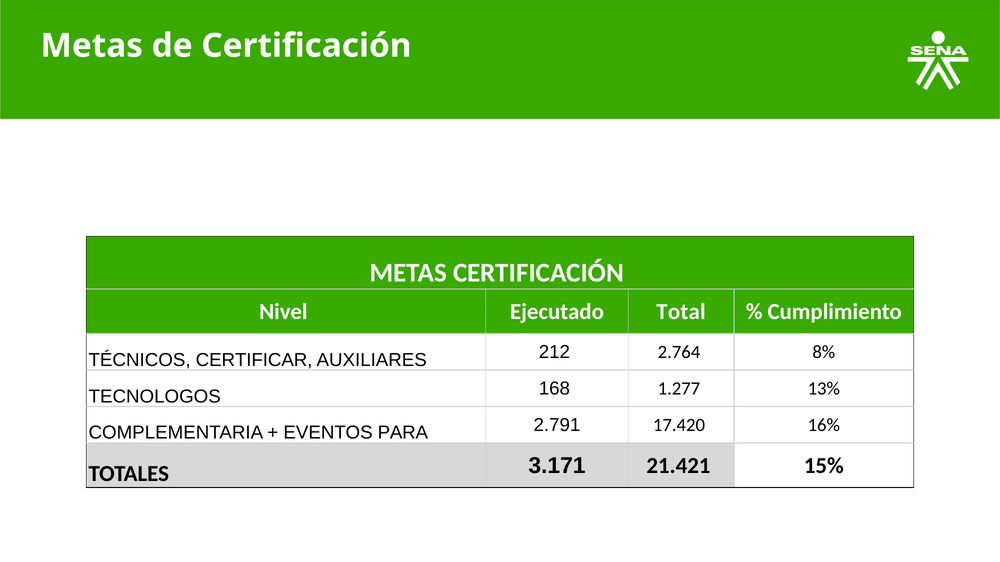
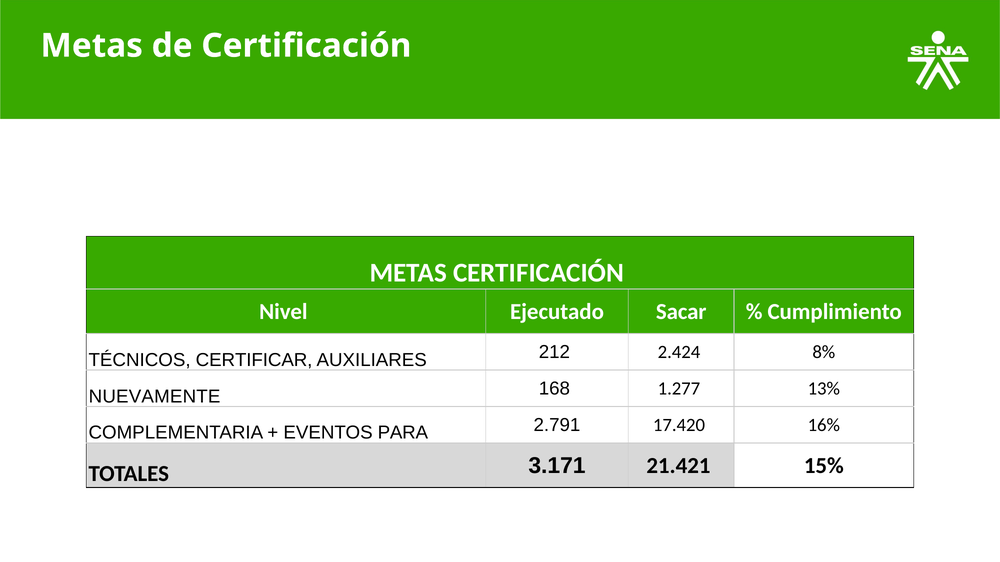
Total: Total -> Sacar
2.764: 2.764 -> 2.424
TECNOLOGOS: TECNOLOGOS -> NUEVAMENTE
